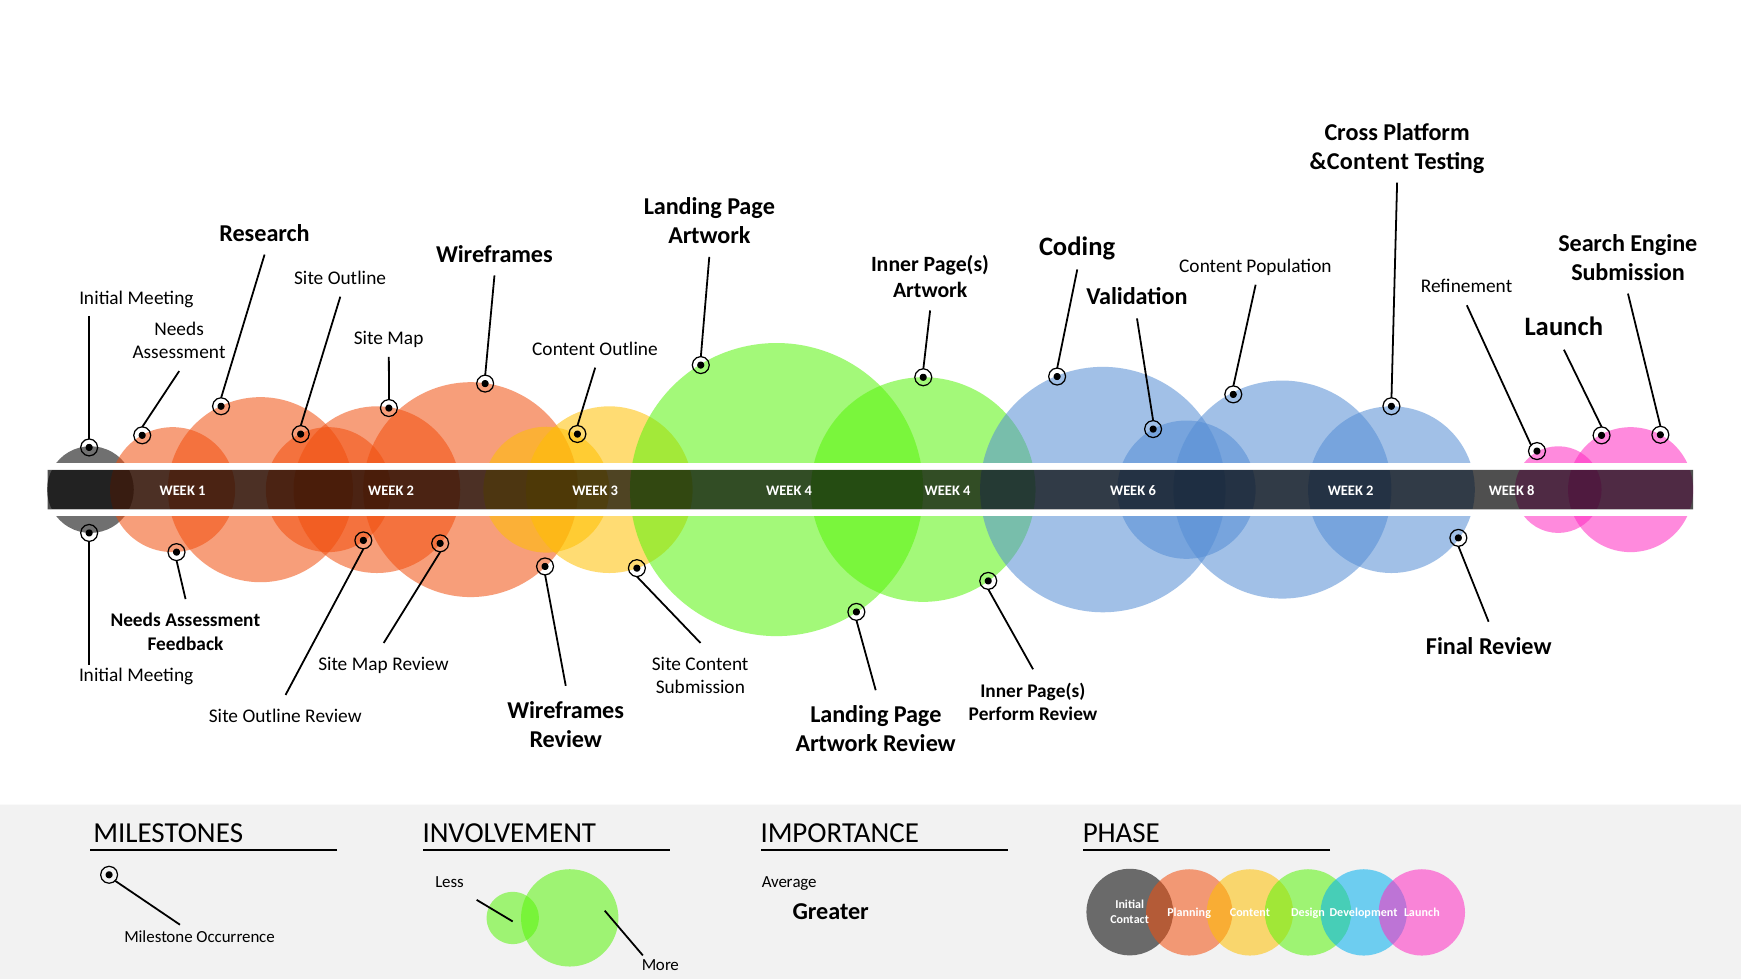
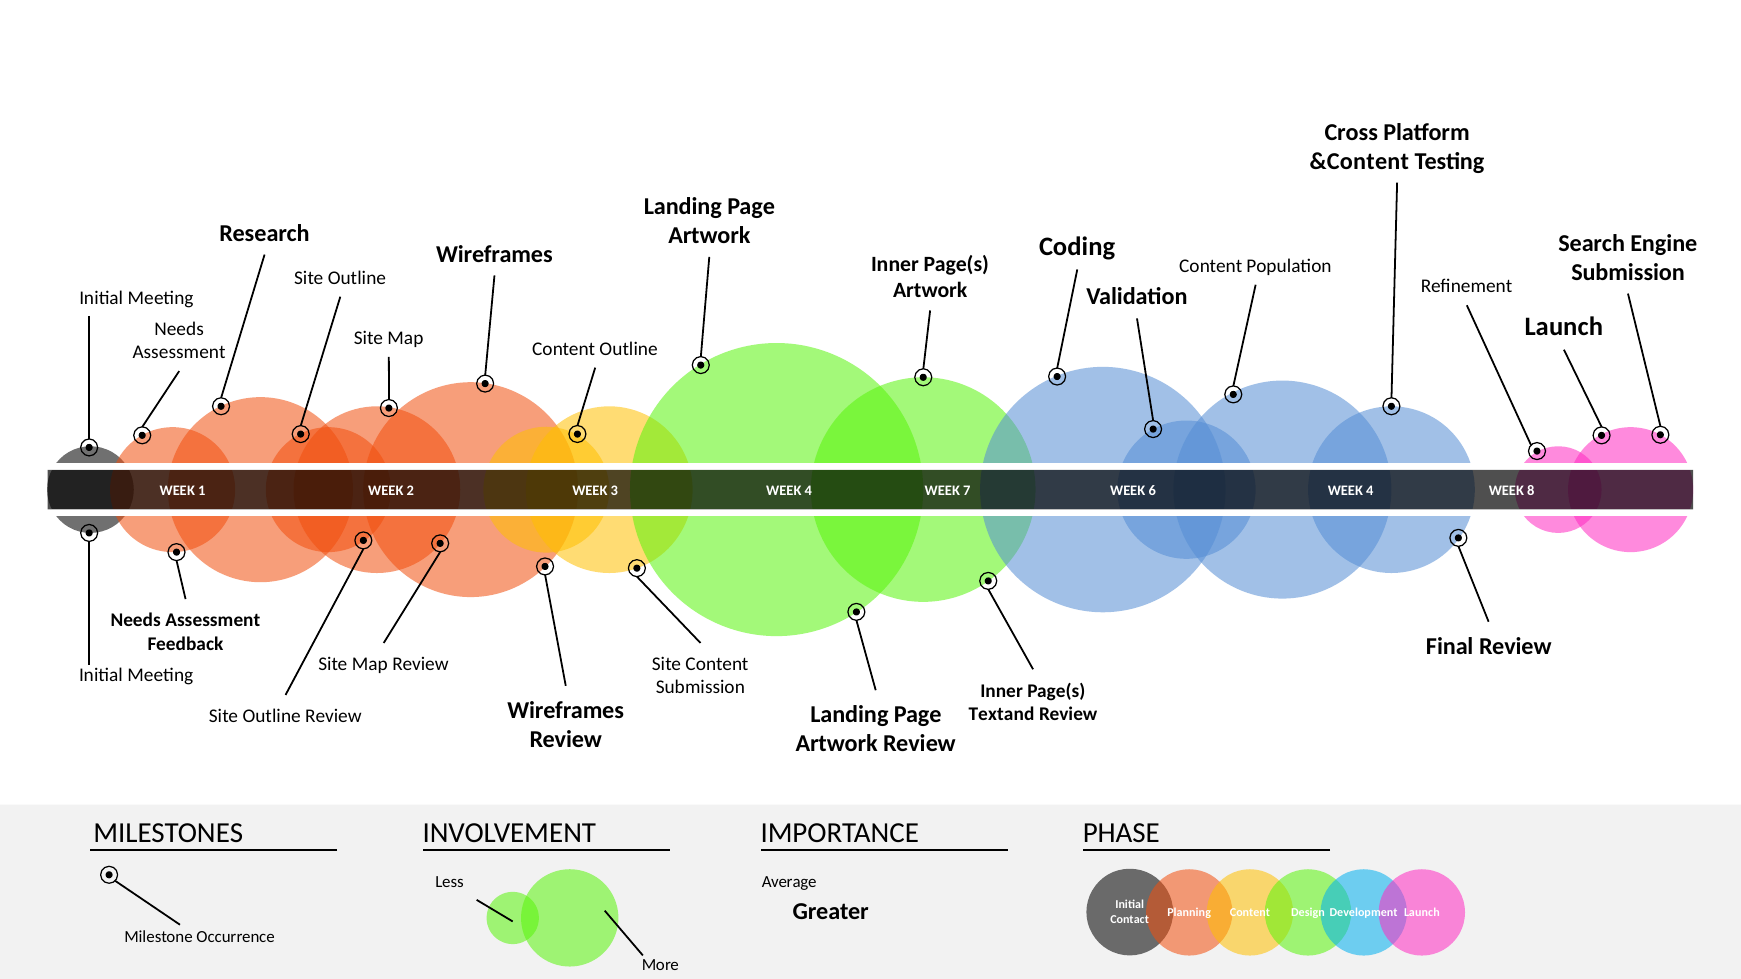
4 WEEK 4: 4 -> 7
6 WEEK 2: 2 -> 4
Perform: Perform -> Textand
